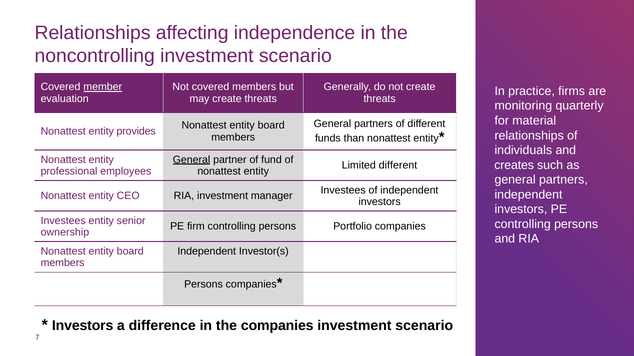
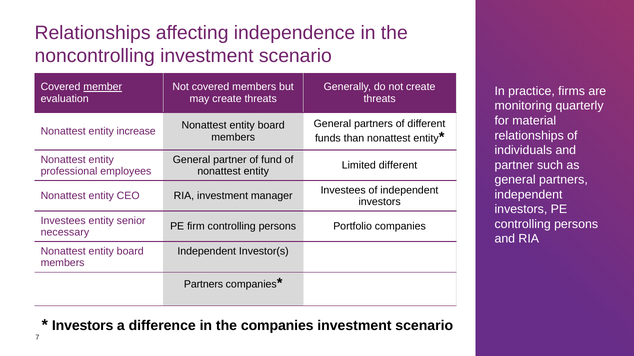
provides: provides -> increase
General at (191, 160) underline: present -> none
creates at (514, 165): creates -> partner
ownership: ownership -> necessary
Persons at (204, 285): Persons -> Partners
